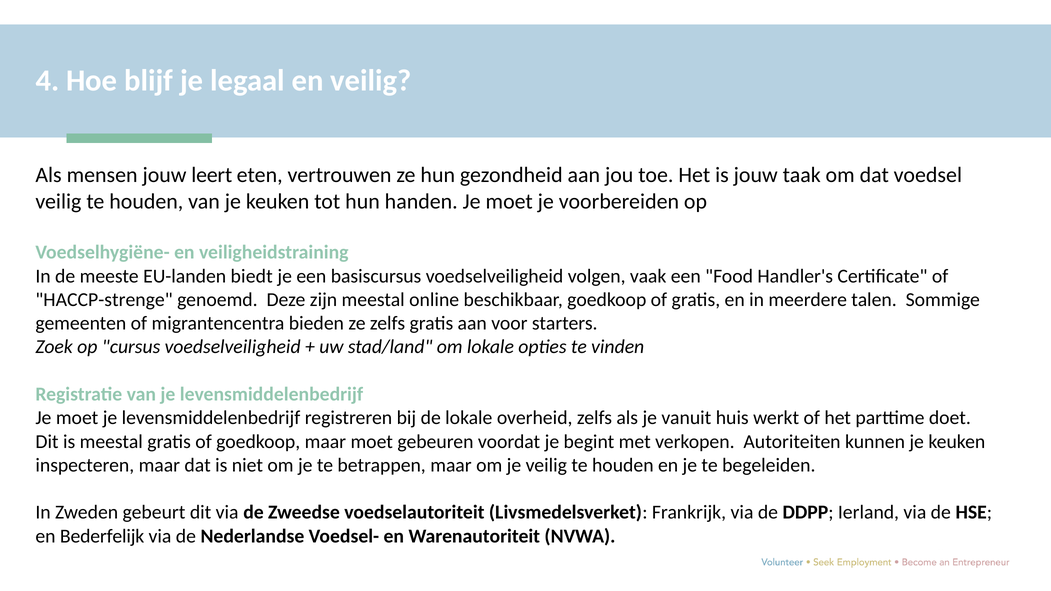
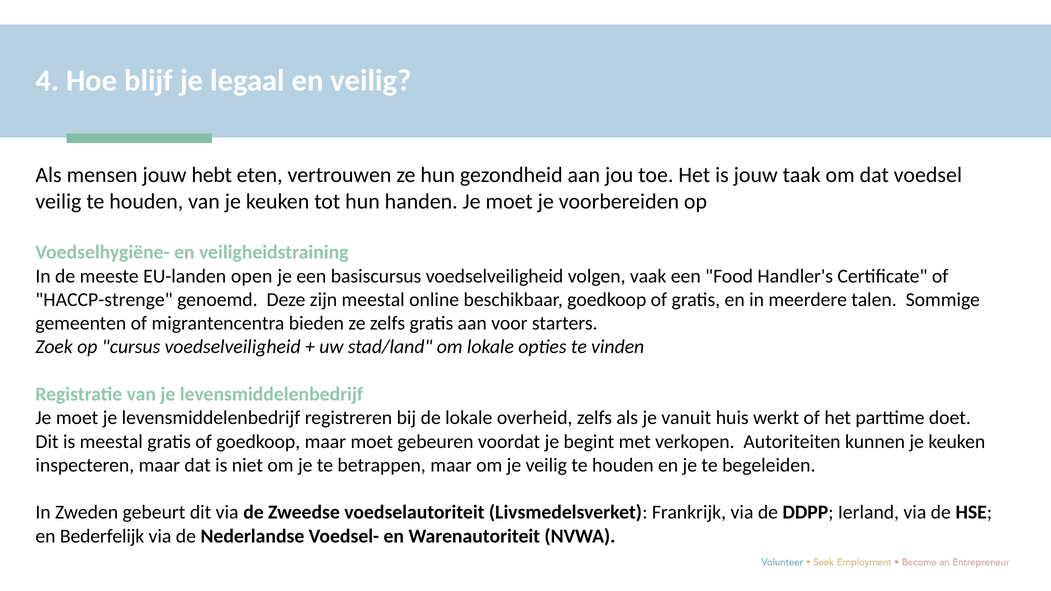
leert: leert -> hebt
biedt: biedt -> open
